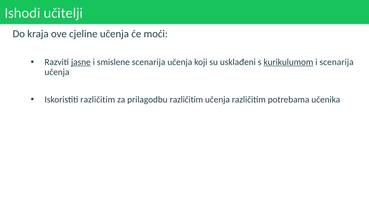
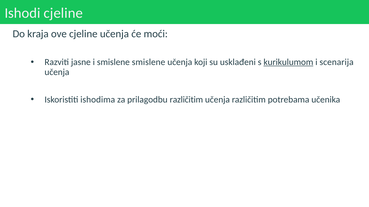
Ishodi učitelji: učitelji -> cjeline
jasne underline: present -> none
smislene scenarija: scenarija -> smislene
Iskoristiti različitim: različitim -> ishodima
